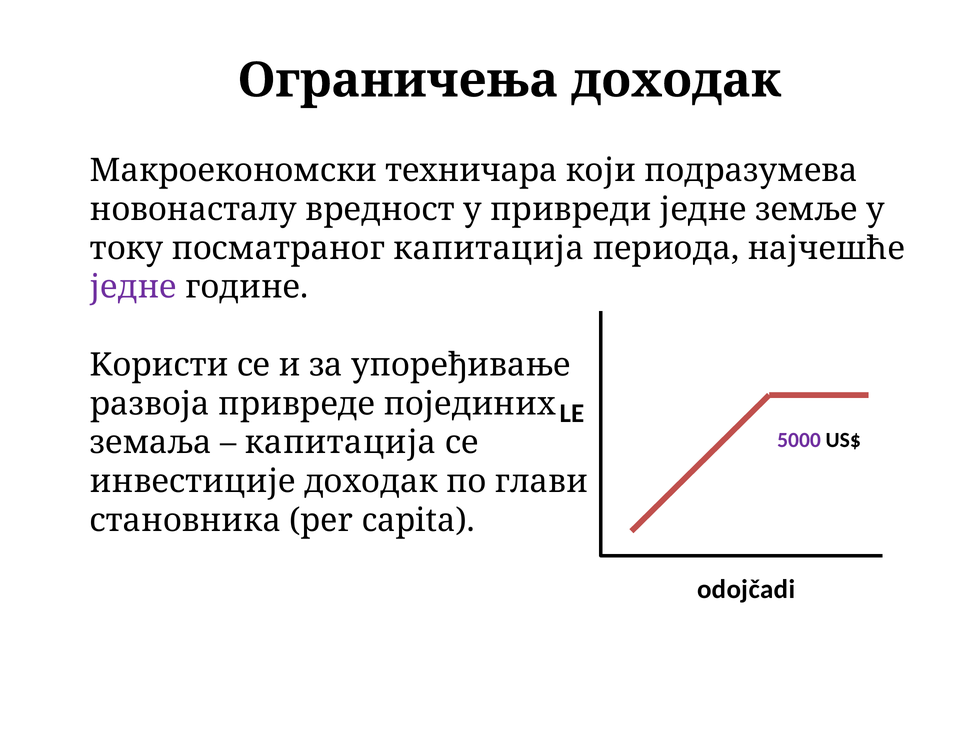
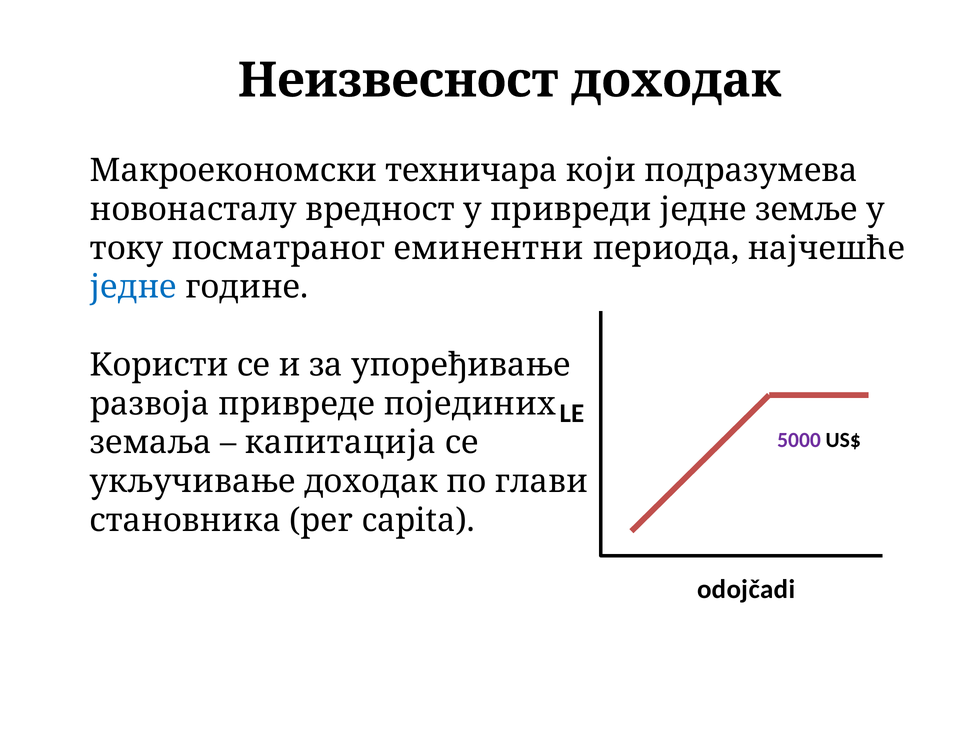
Ограничења: Ограничења -> Неизвесност
посматраног капитација: капитација -> еминентни
једне at (133, 287) colour: purple -> blue
инвестиције: инвестиције -> укључивање
